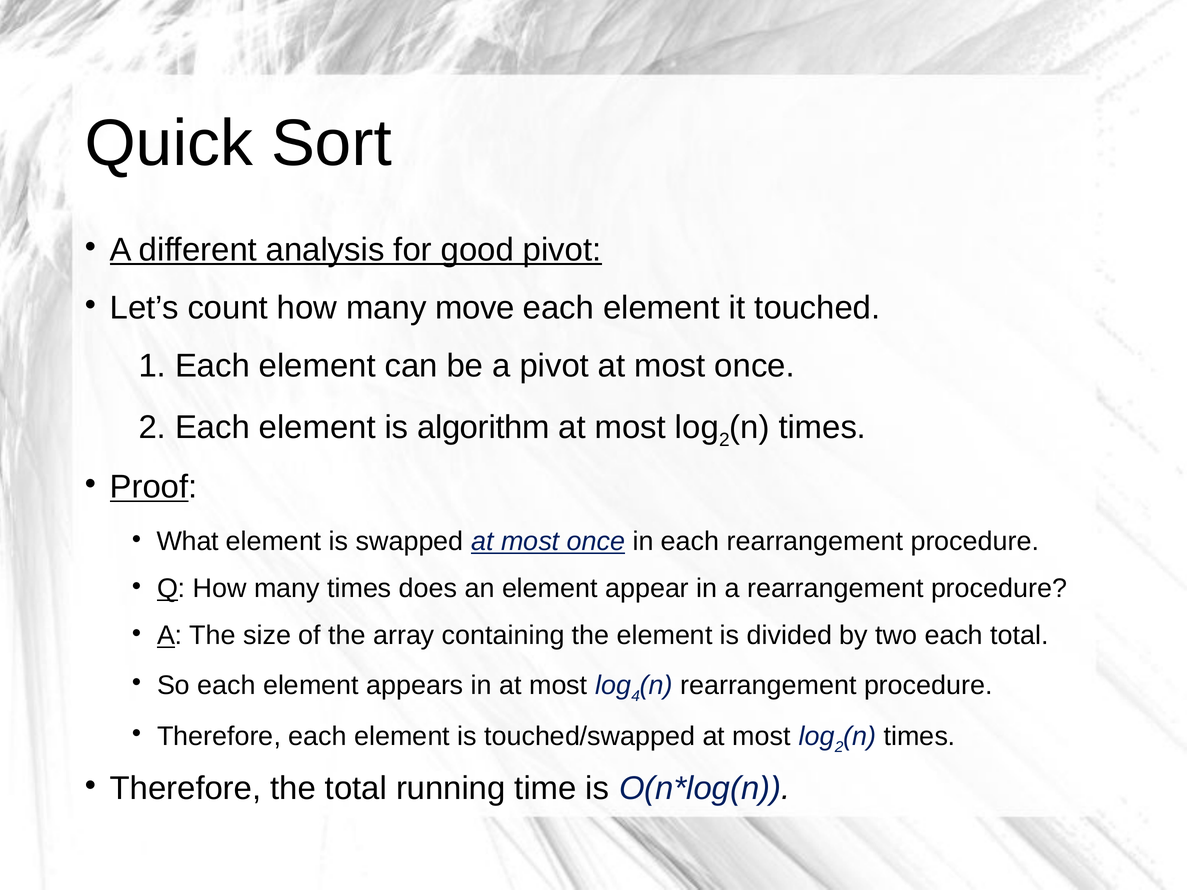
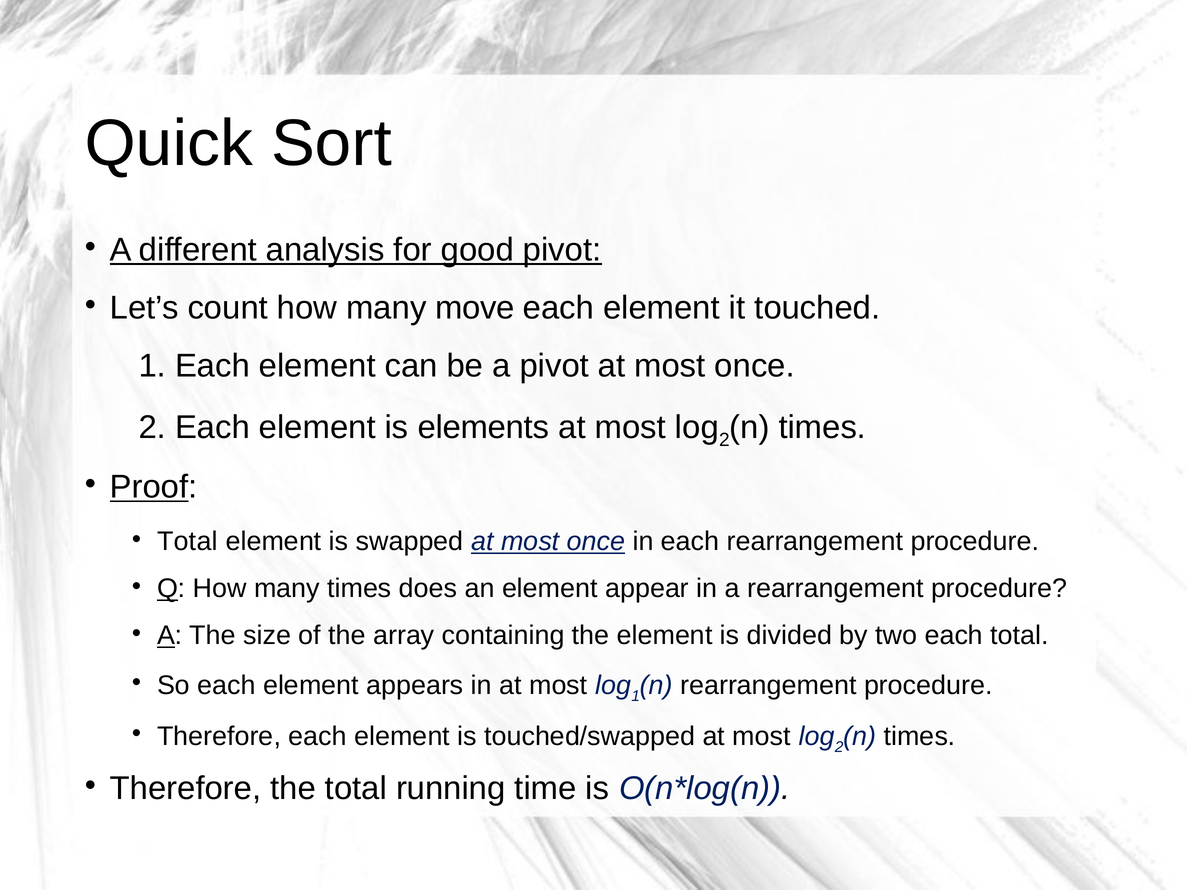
algorithm: algorithm -> elements
What at (188, 542): What -> Total
4 at (636, 696): 4 -> 1
